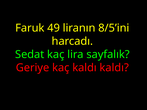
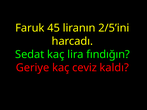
49: 49 -> 45
8/5’ini: 8/5’ini -> 2/5’ini
sayfalık: sayfalık -> fındığın
kaç kaldı: kaldı -> ceviz
